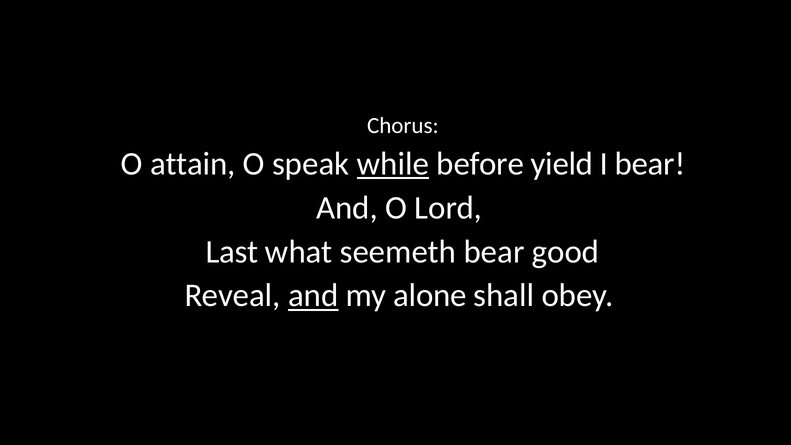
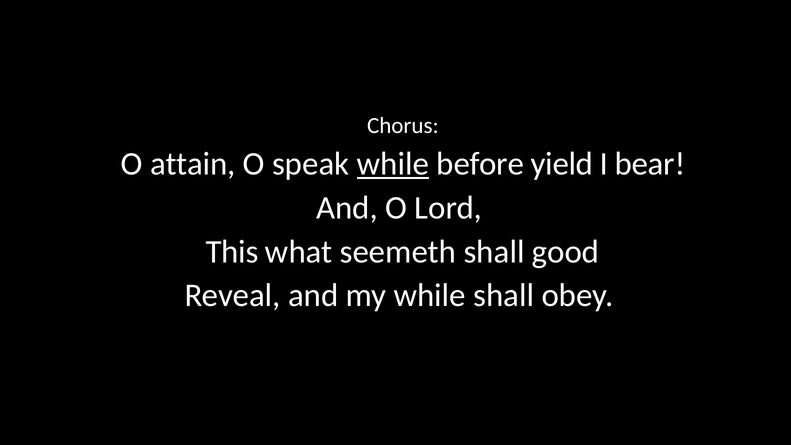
Last: Last -> This
seemeth bear: bear -> shall
and at (313, 296) underline: present -> none
my alone: alone -> while
